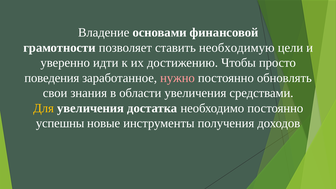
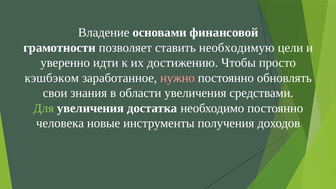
поведения: поведения -> кэшбэком
Для colour: yellow -> light green
успешны: успешны -> человека
